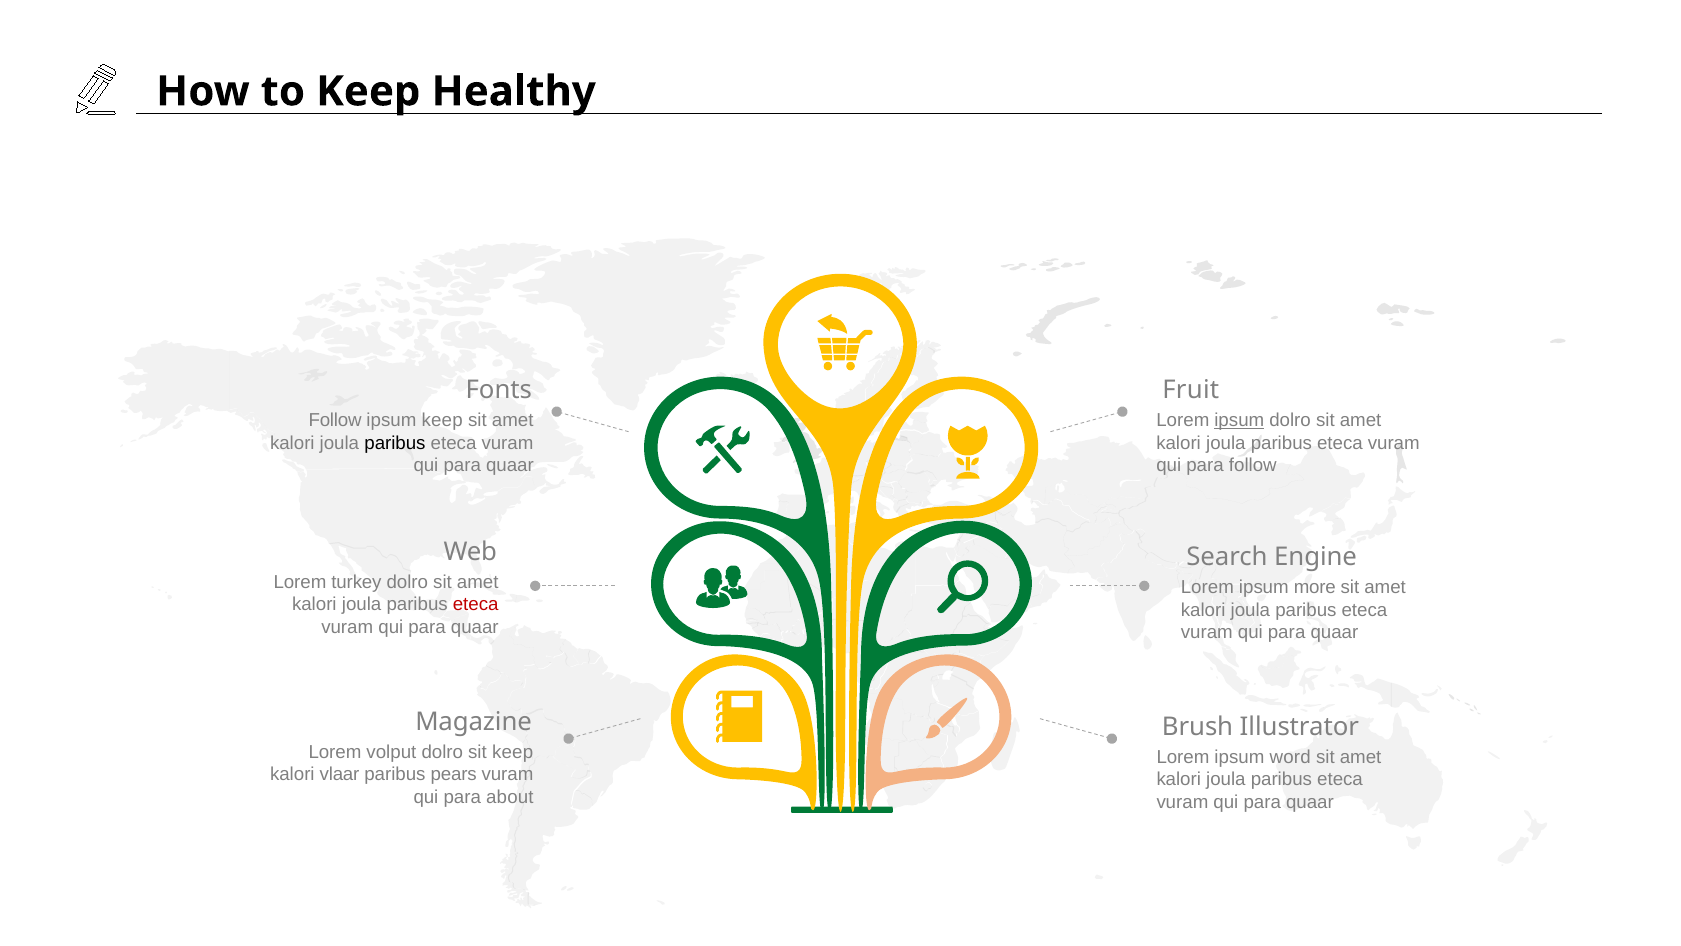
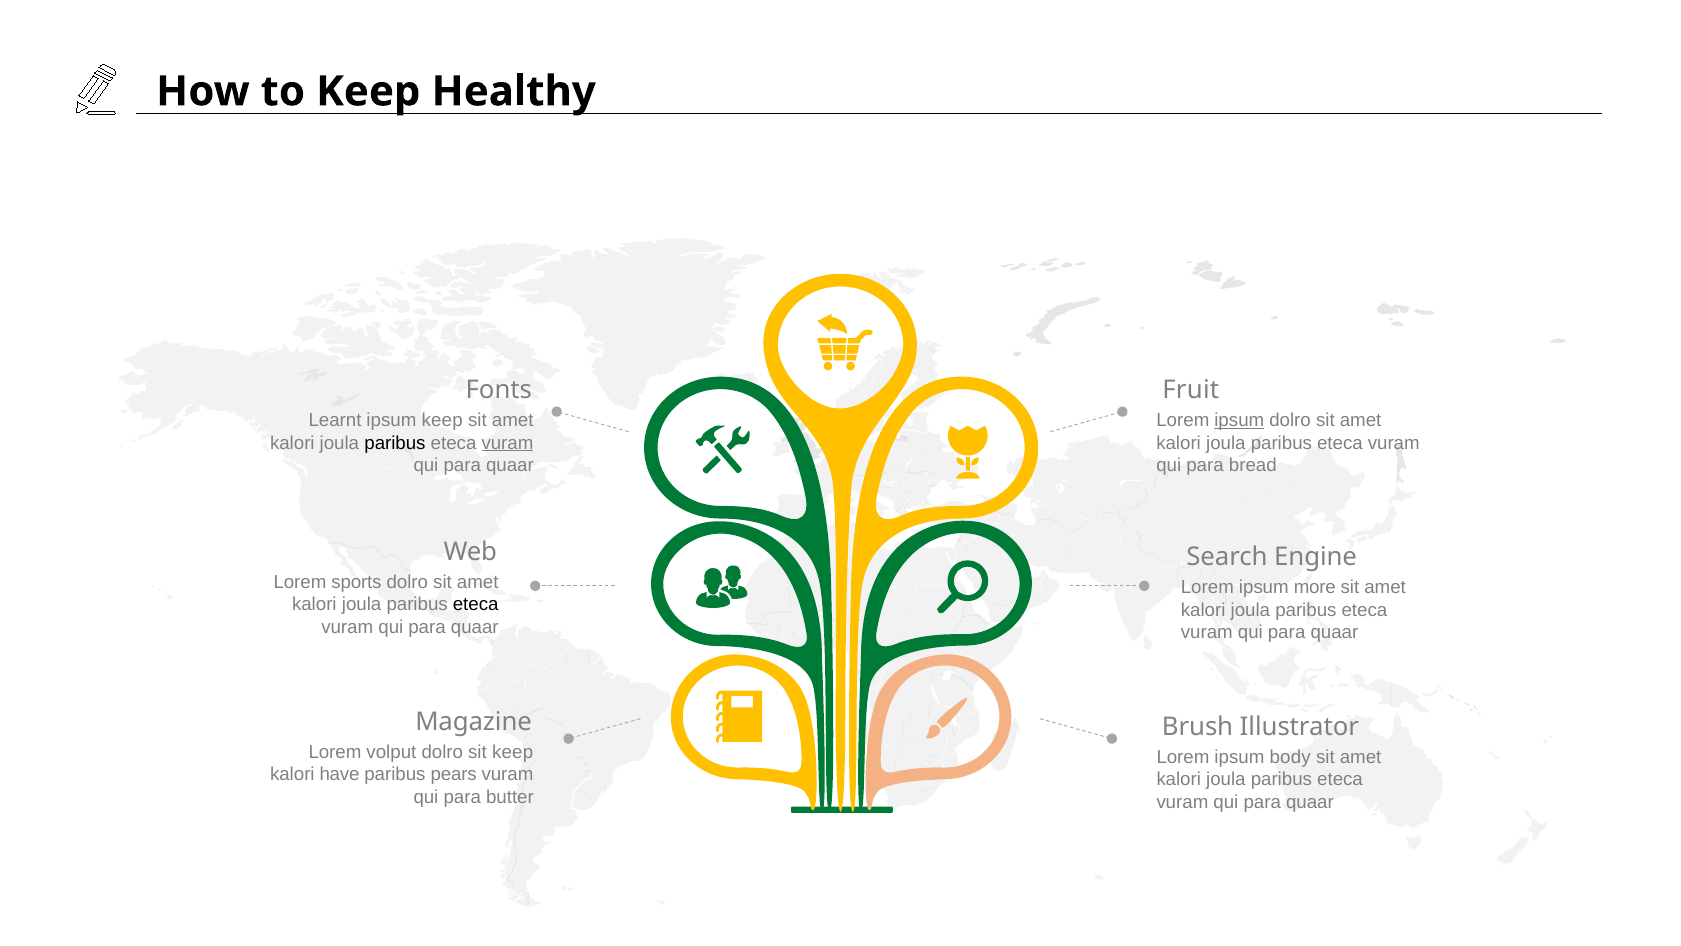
Follow at (335, 420): Follow -> Learnt
vuram at (507, 443) underline: none -> present
para follow: follow -> bread
turkey: turkey -> sports
eteca at (476, 604) colour: red -> black
word: word -> body
vlaar: vlaar -> have
about: about -> butter
